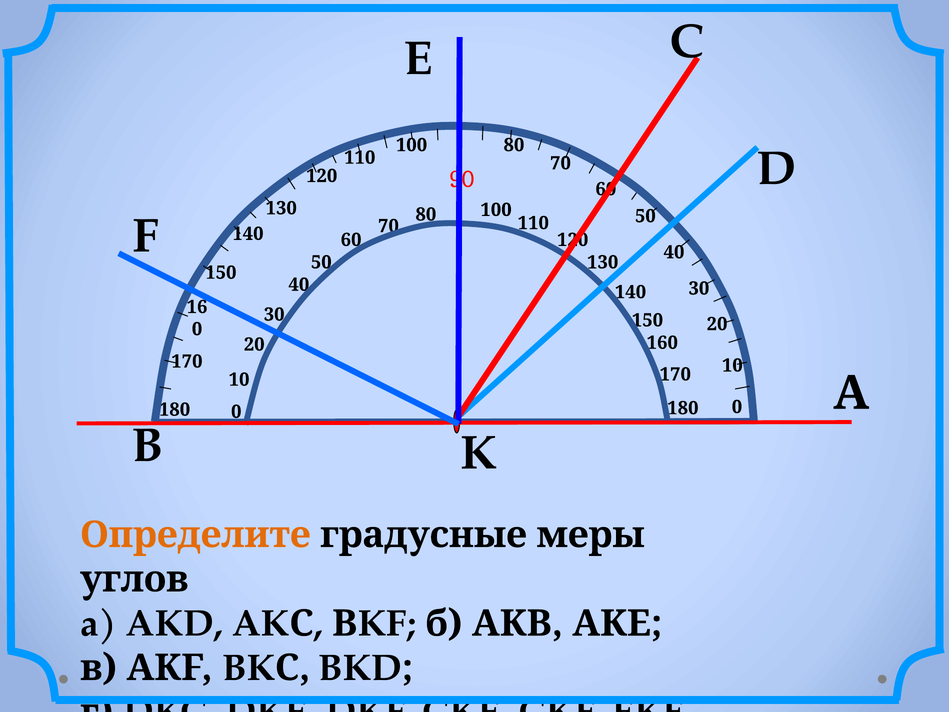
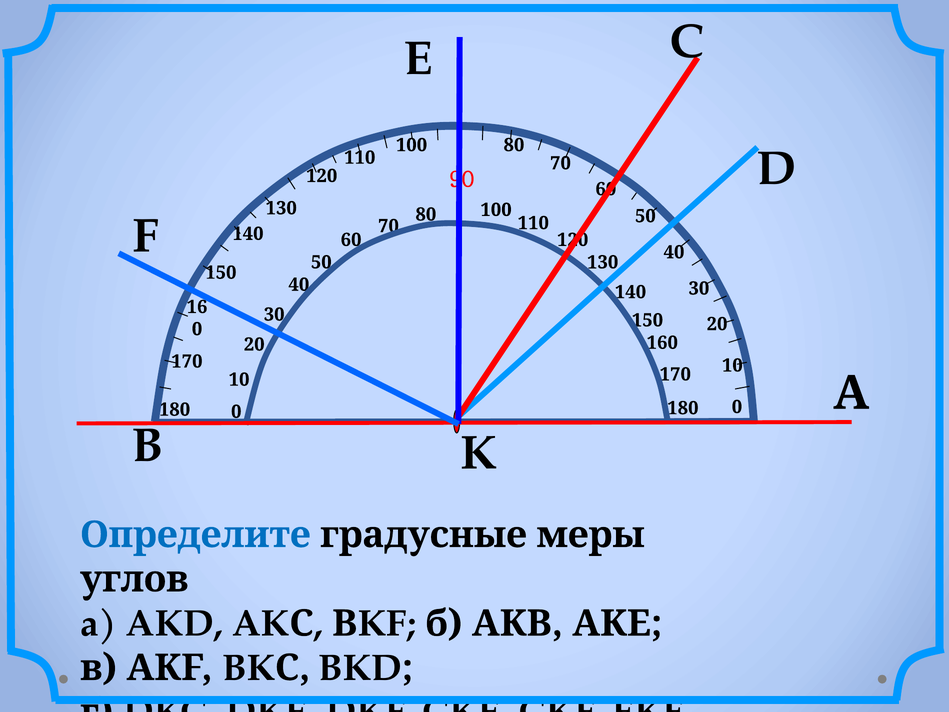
Определите colour: orange -> blue
